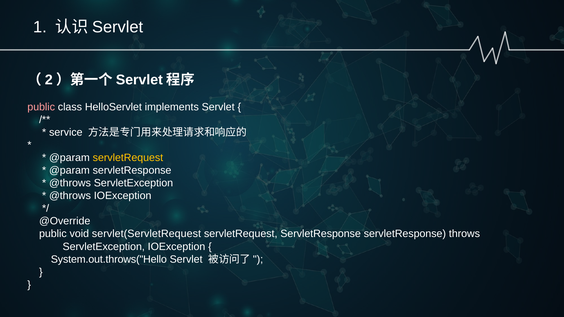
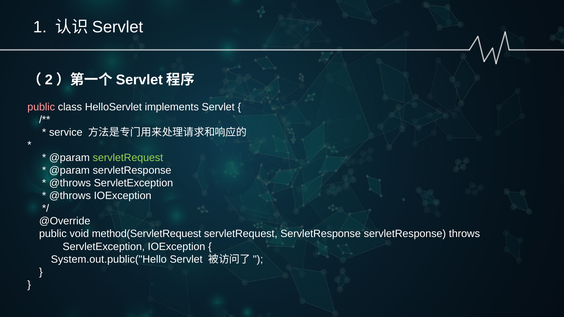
servletRequest at (128, 158) colour: yellow -> light green
servlet(ServletRequest: servlet(ServletRequest -> method(ServletRequest
System.out.throws("Hello: System.out.throws("Hello -> System.out.public("Hello
